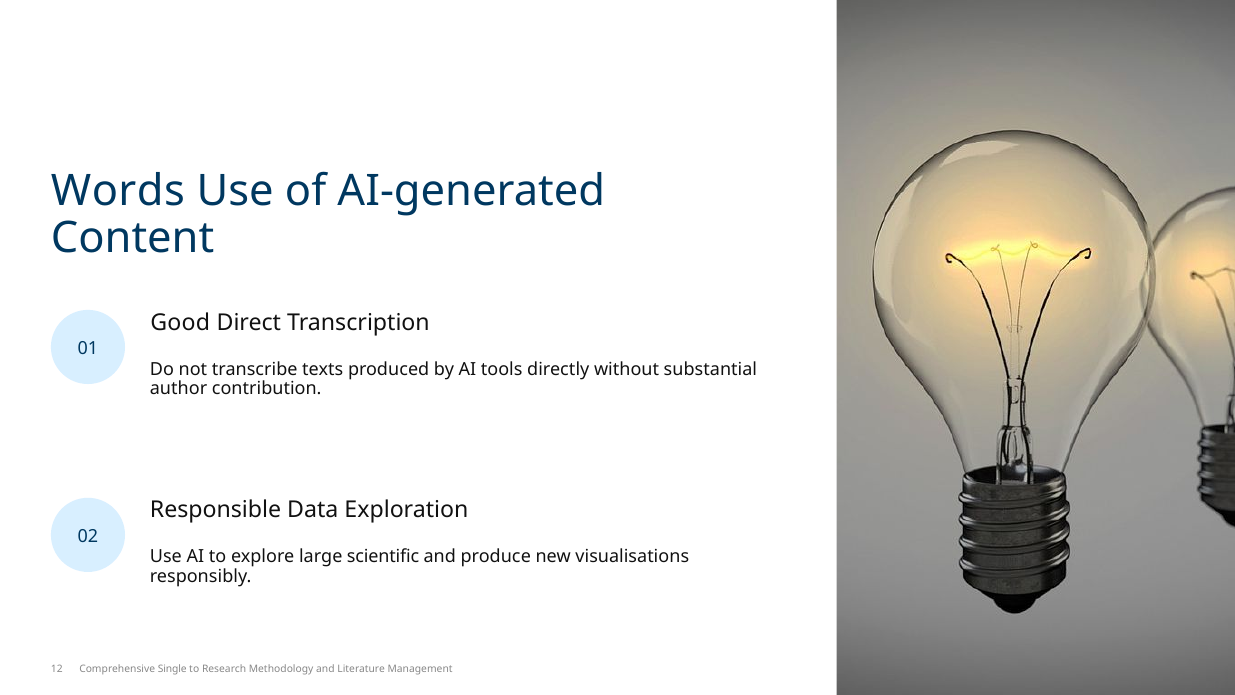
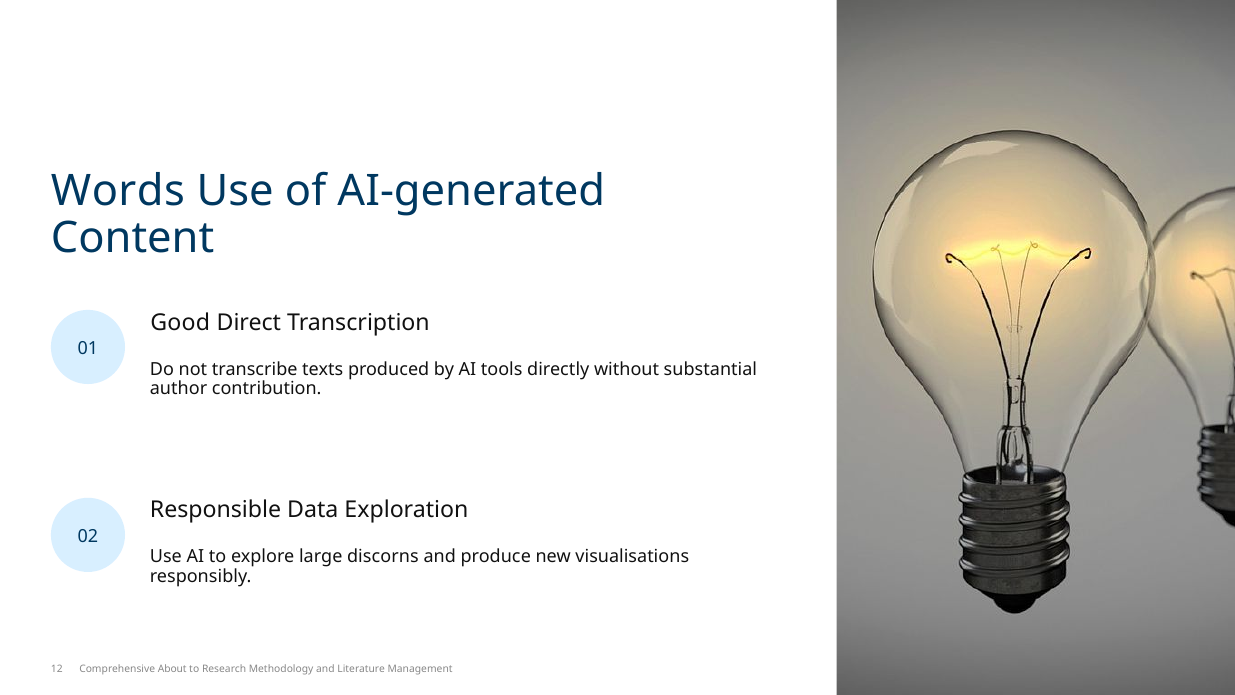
scientific: scientific -> discorns
Single: Single -> About
